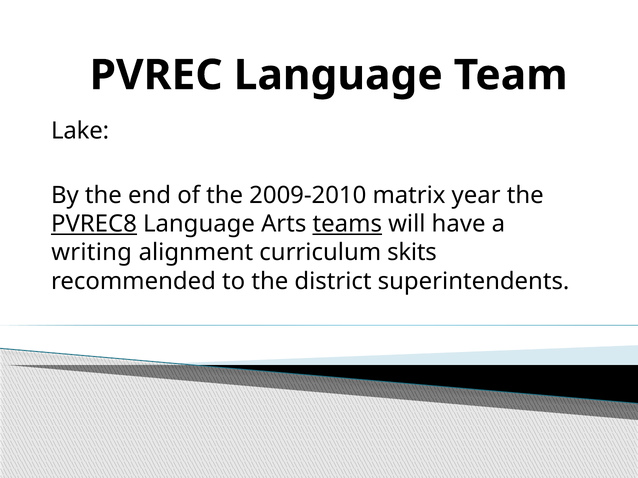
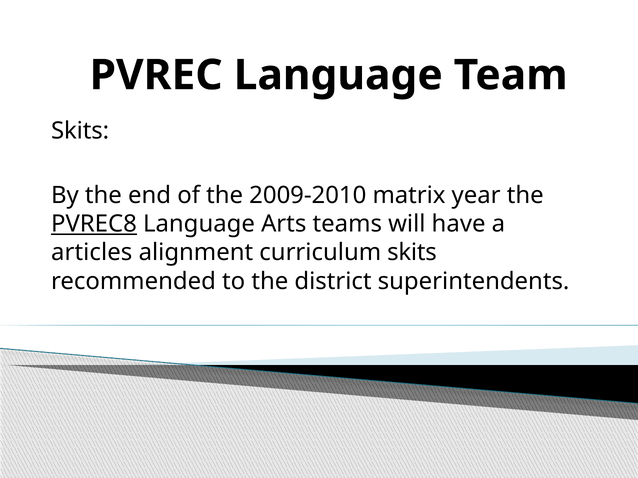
Lake at (80, 131): Lake -> Skits
teams underline: present -> none
writing: writing -> articles
